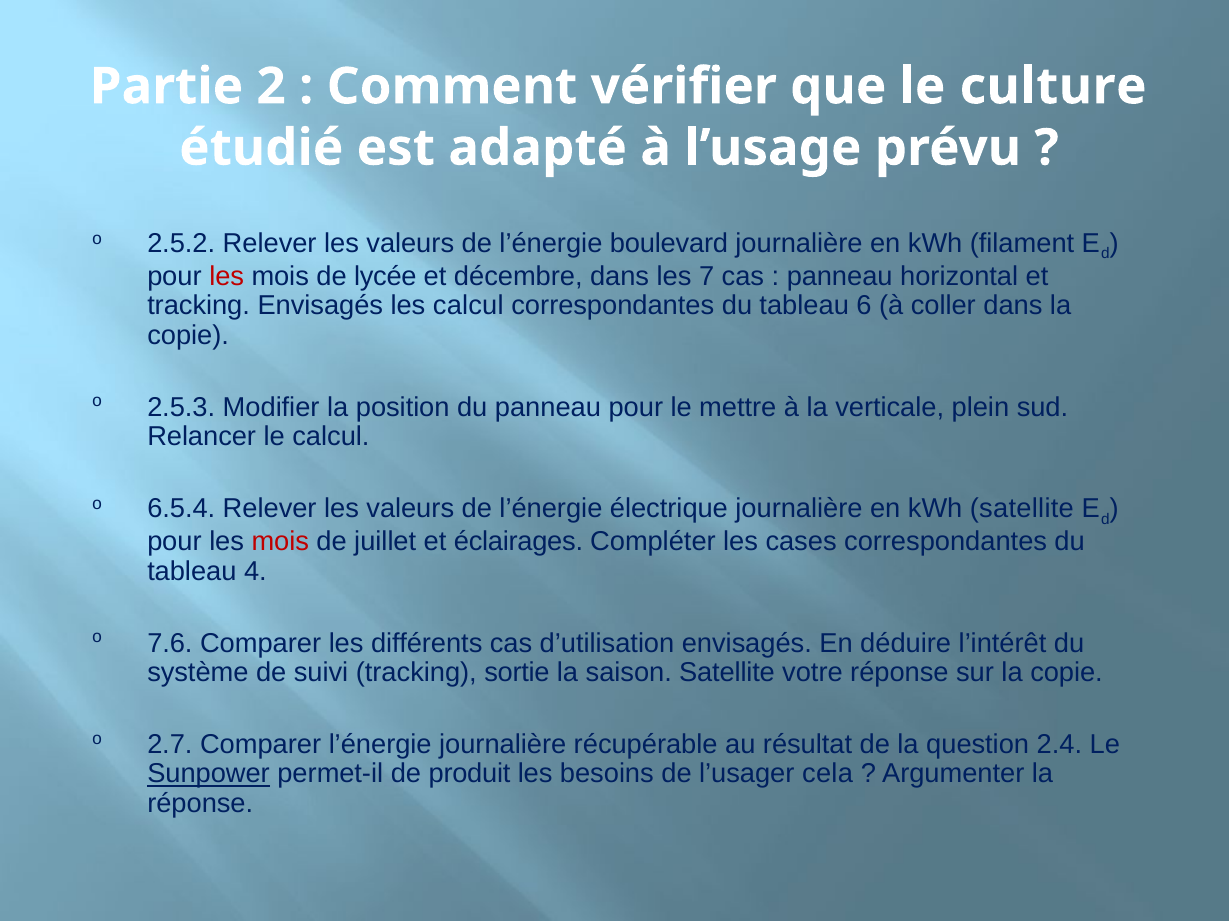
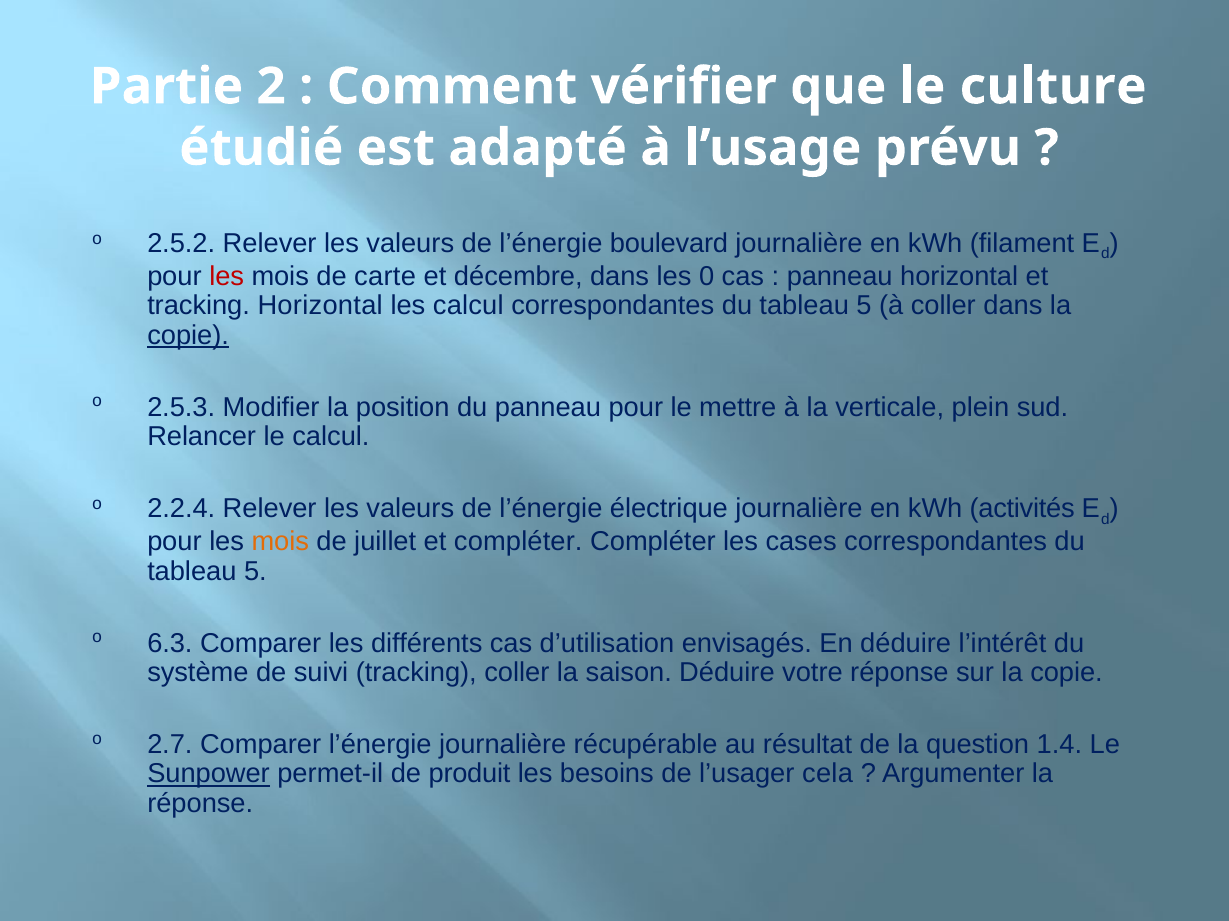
lycée: lycée -> carte
7: 7 -> 0
tracking Envisagés: Envisagés -> Horizontal
6 at (864, 306): 6 -> 5
copie at (188, 335) underline: none -> present
6.5.4: 6.5.4 -> 2.2.4
kWh satellite: satellite -> activités
mois at (280, 542) colour: red -> orange
et éclairages: éclairages -> compléter
4 at (255, 572): 4 -> 5
7.6: 7.6 -> 6.3
tracking sortie: sortie -> coller
saison Satellite: Satellite -> Déduire
2.4: 2.4 -> 1.4
